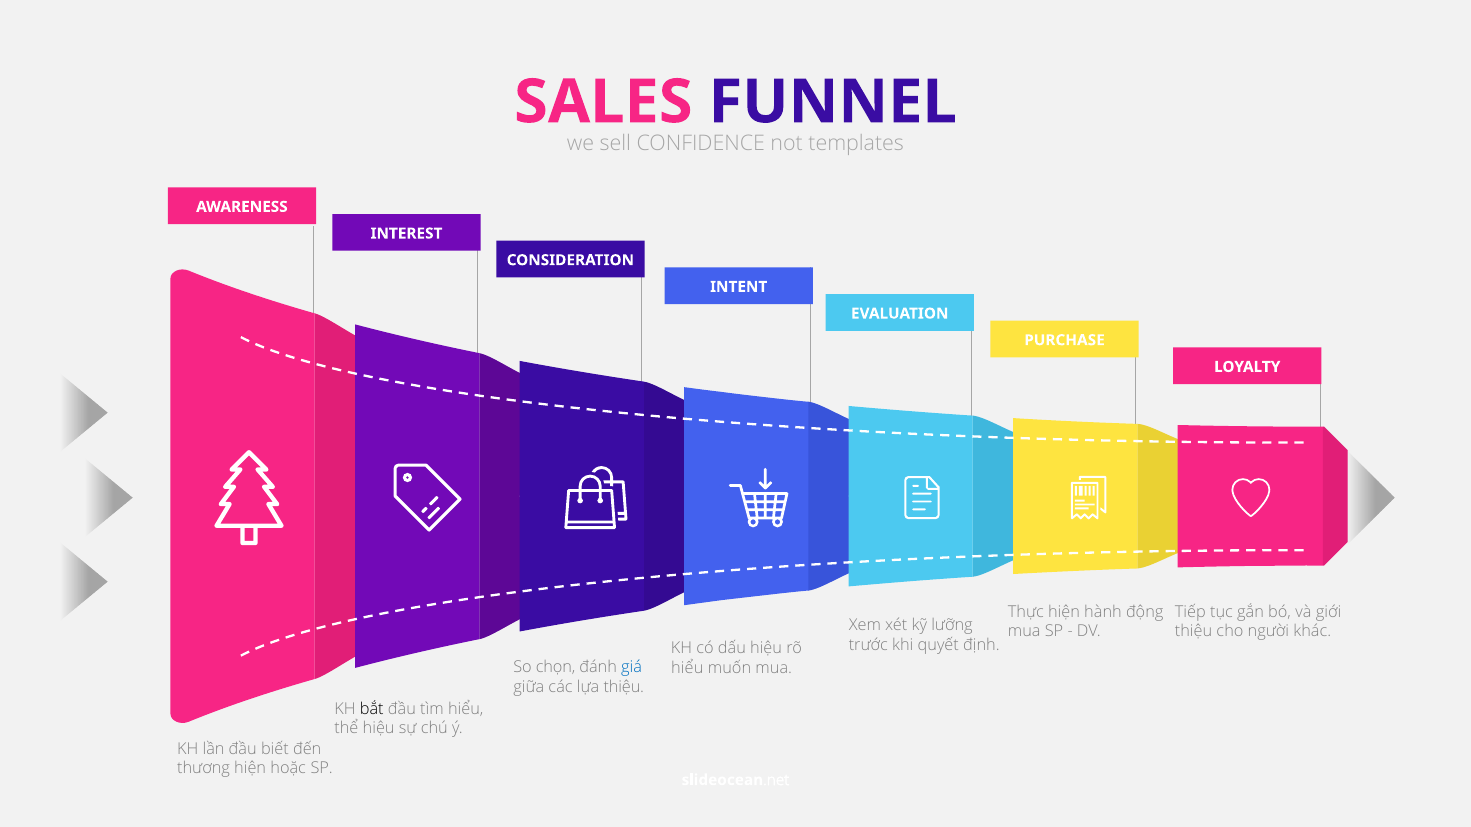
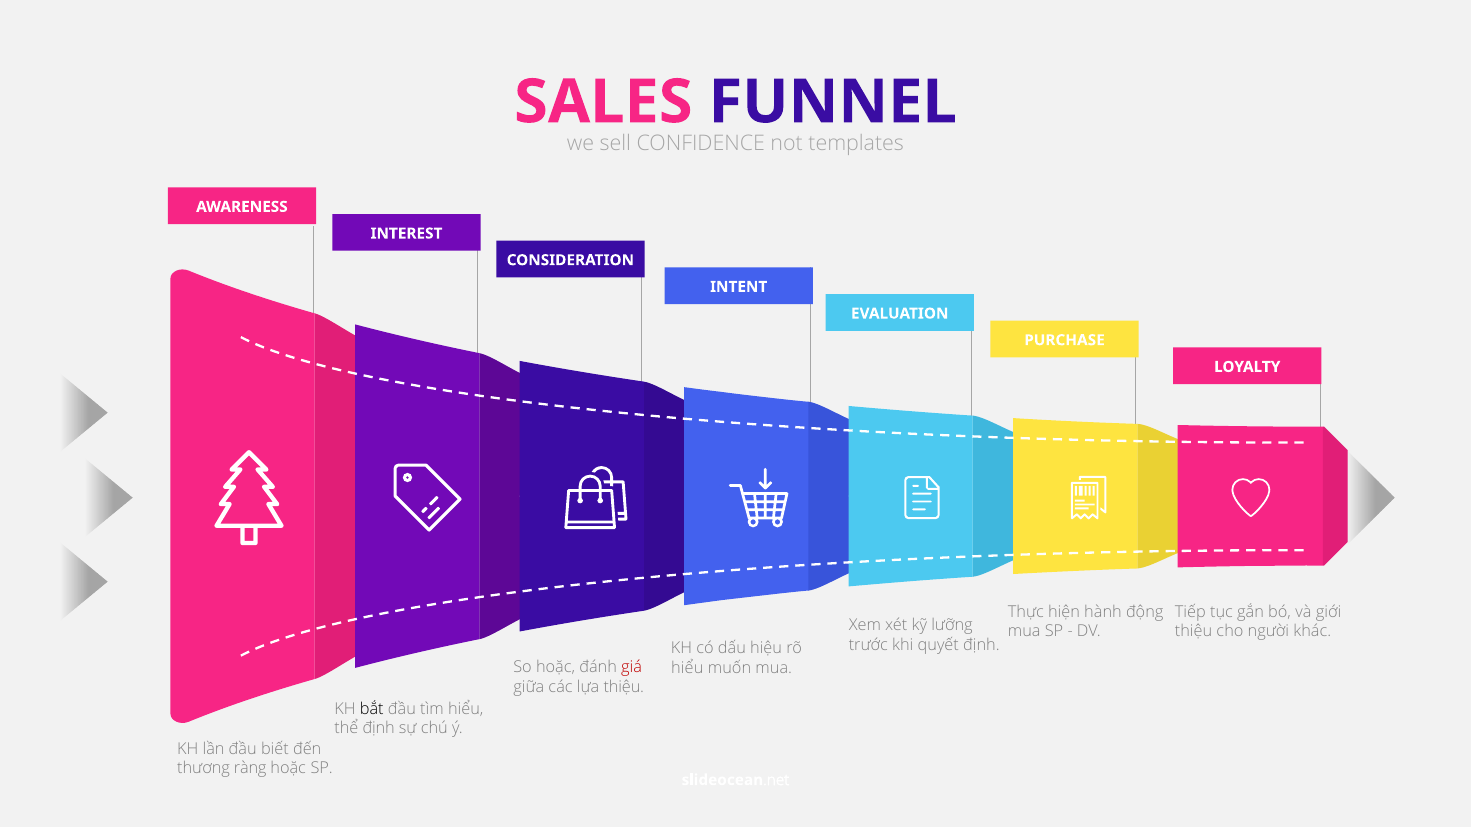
So chọn: chọn -> hoặc
giá colour: blue -> red
thể hiệu: hiệu -> định
thương hiện: hiện -> ràng
